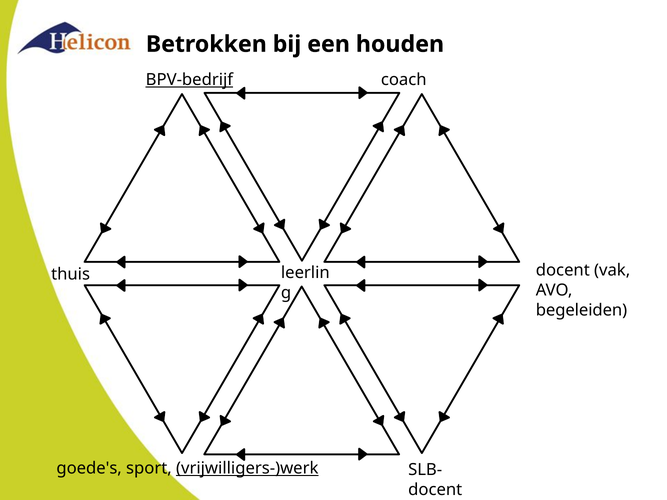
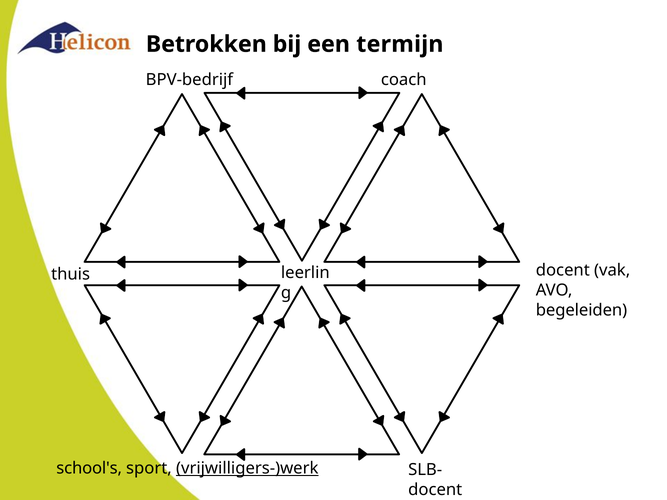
houden: houden -> termijn
BPV-bedrijf underline: present -> none
goede's: goede's -> school's
